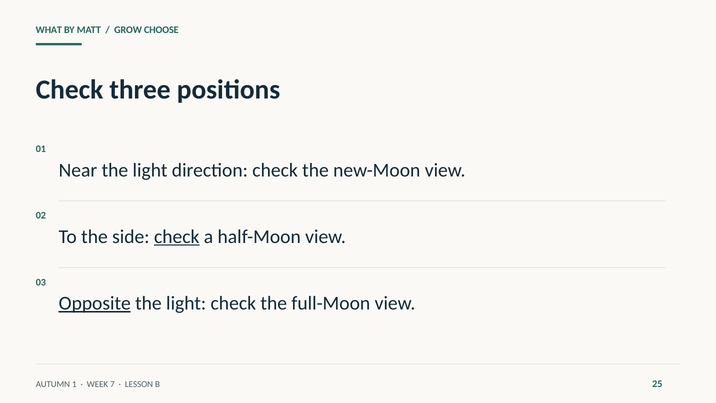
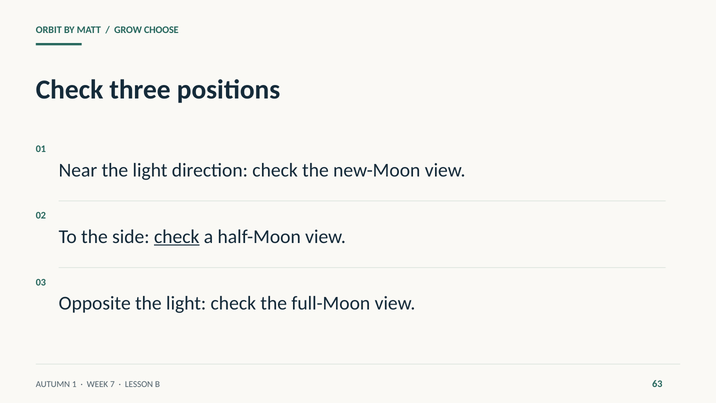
WHAT: WHAT -> ORBIT
Opposite underline: present -> none
25: 25 -> 63
